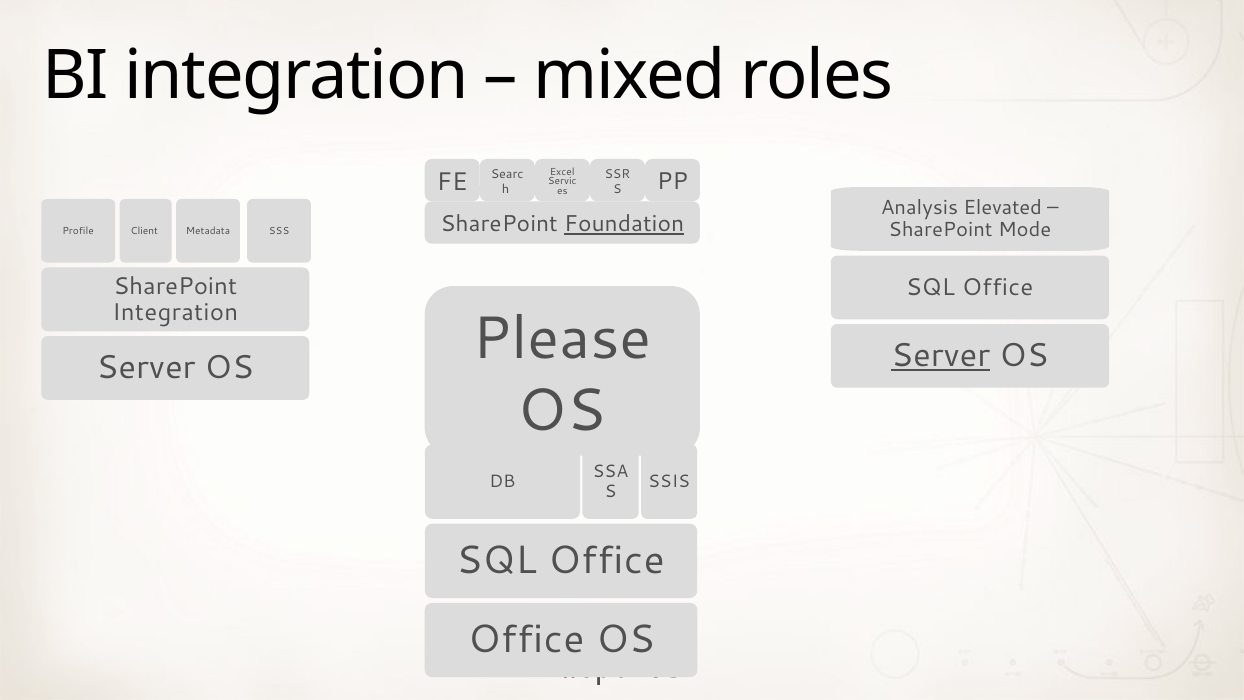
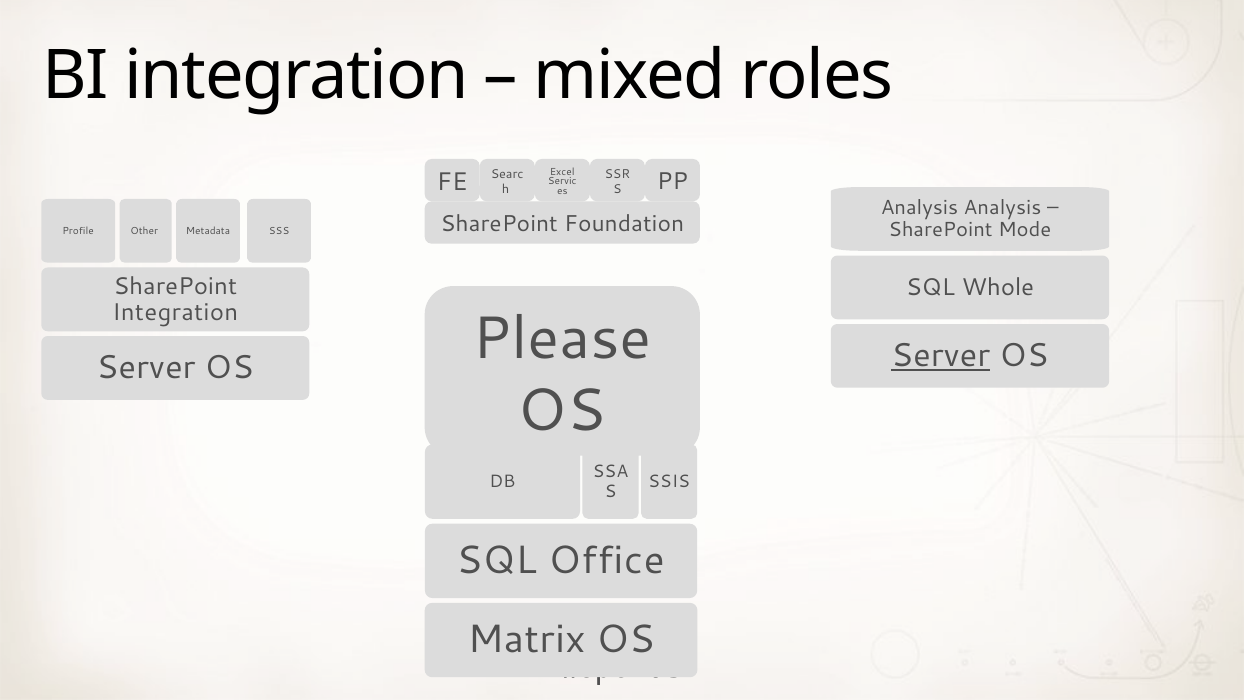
Analysis Elevated: Elevated -> Analysis
Foundation underline: present -> none
Client: Client -> Other
Office at (998, 287): Office -> Whole
Office at (526, 639): Office -> Matrix
